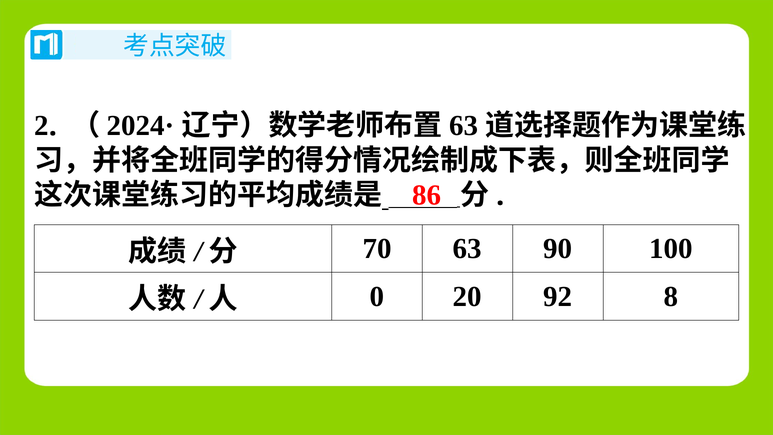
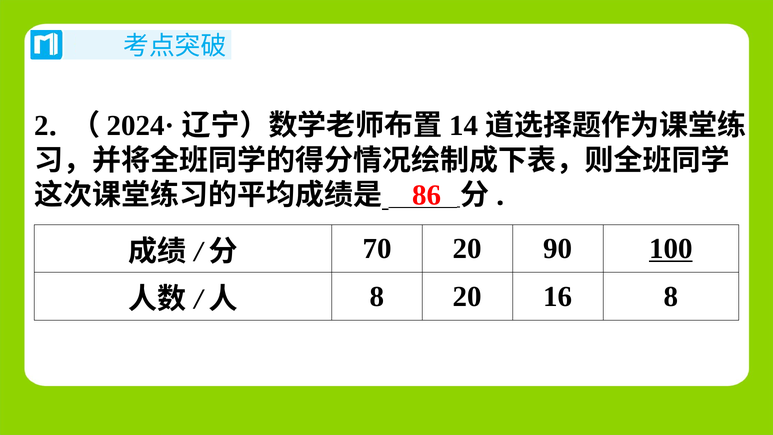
63 at (464, 126): 63 -> 14
70 63: 63 -> 20
100 underline: none -> present
0 at (377, 296): 0 -> 8
92: 92 -> 16
